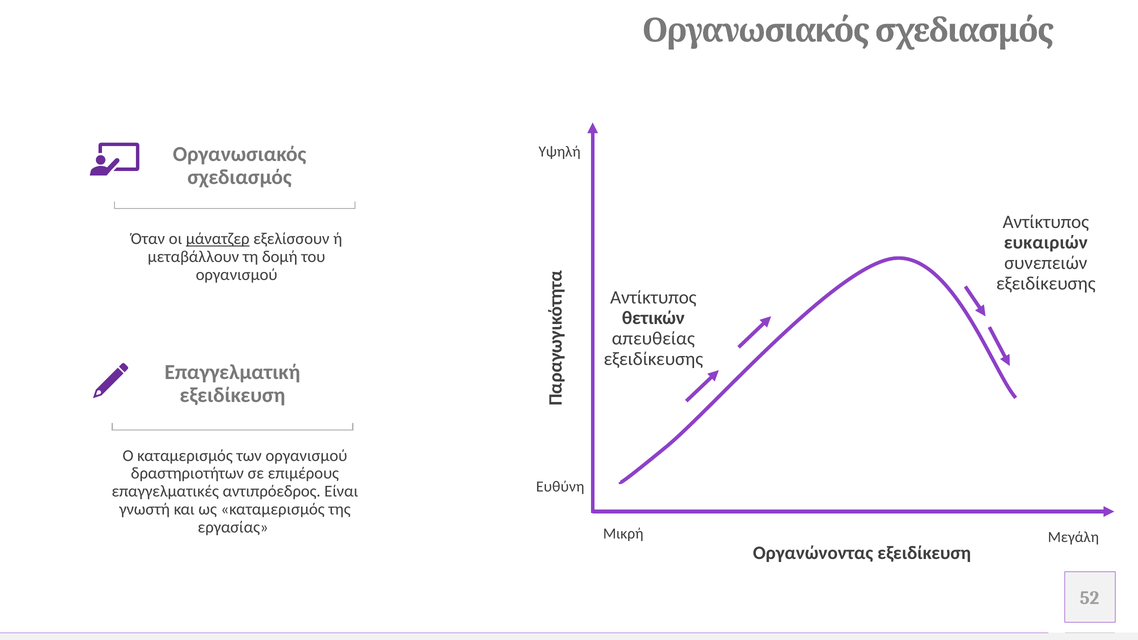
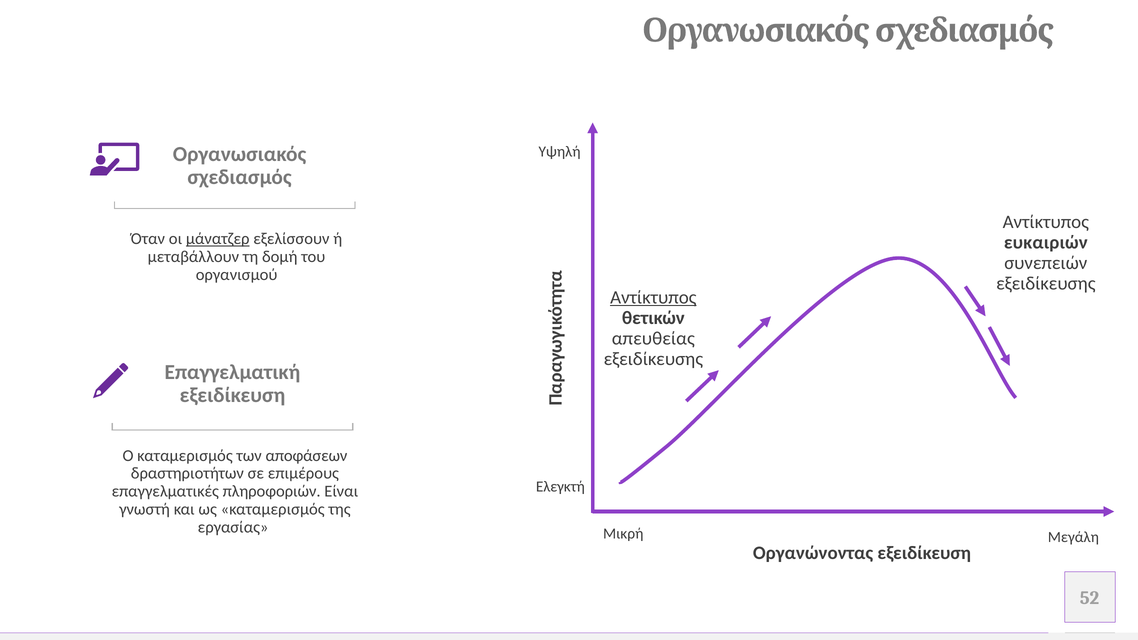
Αντίκτυπος at (653, 297) underline: none -> present
των οργανισμού: οργανισμού -> αποφάσεων
Ευθύνη: Ευθύνη -> Ελεγκτή
αντιπρόεδρος: αντιπρόεδρος -> πληροφοριών
